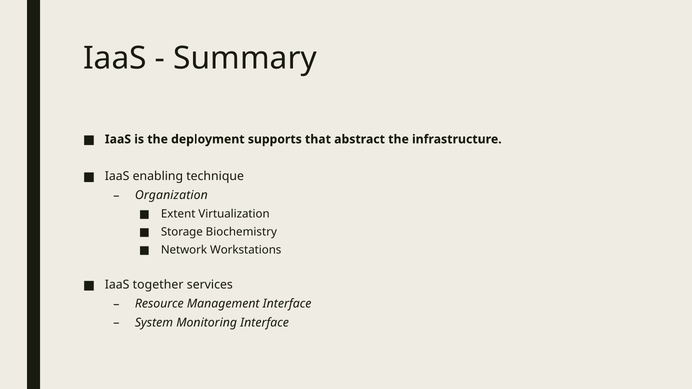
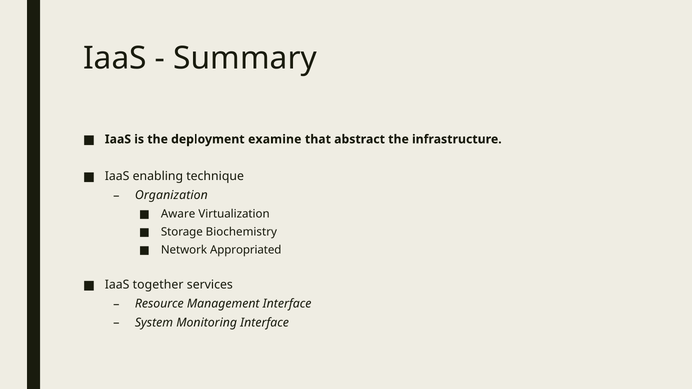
supports: supports -> examine
Extent: Extent -> Aware
Workstations: Workstations -> Appropriated
